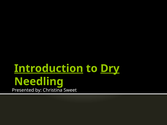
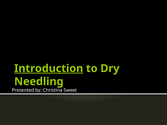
Dry underline: present -> none
